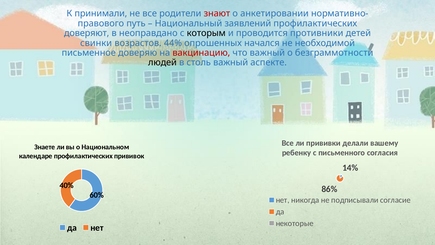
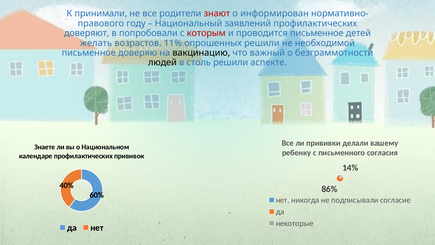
анкетировании: анкетировании -> информирован
путь: путь -> году
неоправдано: неоправдано -> попробовали
которым colour: black -> red
проводится противники: противники -> письменное
свинки: свинки -> желать
44%: 44% -> 11%
опрошенных начался: начался -> решили
вакцинацию colour: red -> black
столь важный: важный -> решили
